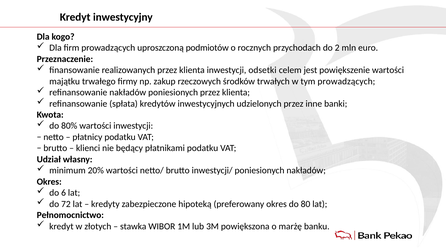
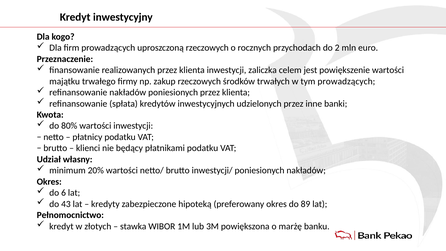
uproszczoną podmiotów: podmiotów -> rzeczowych
odsetki: odsetki -> zaliczka
72: 72 -> 43
80: 80 -> 89
